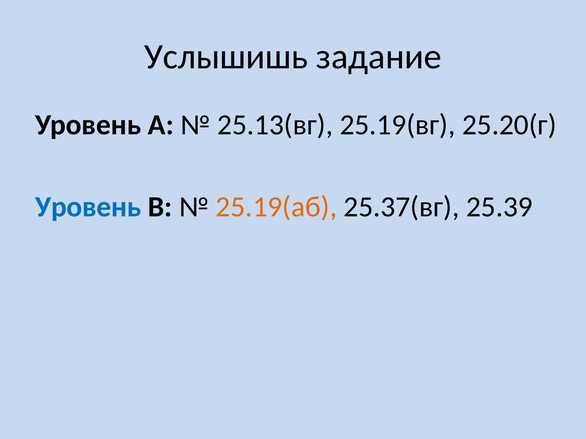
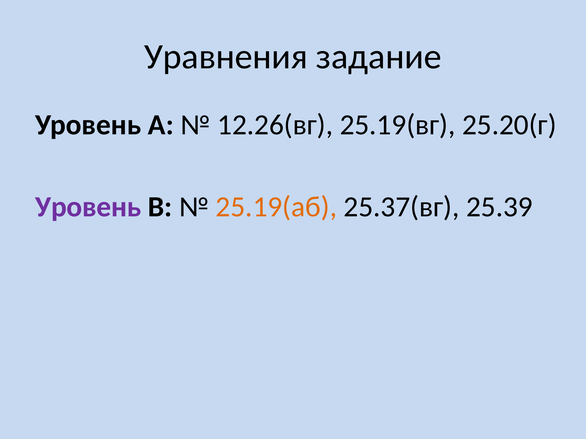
Услышишь: Услышишь -> Уравнения
25.13(вг: 25.13(вг -> 12.26(вг
Уровень at (88, 207) colour: blue -> purple
